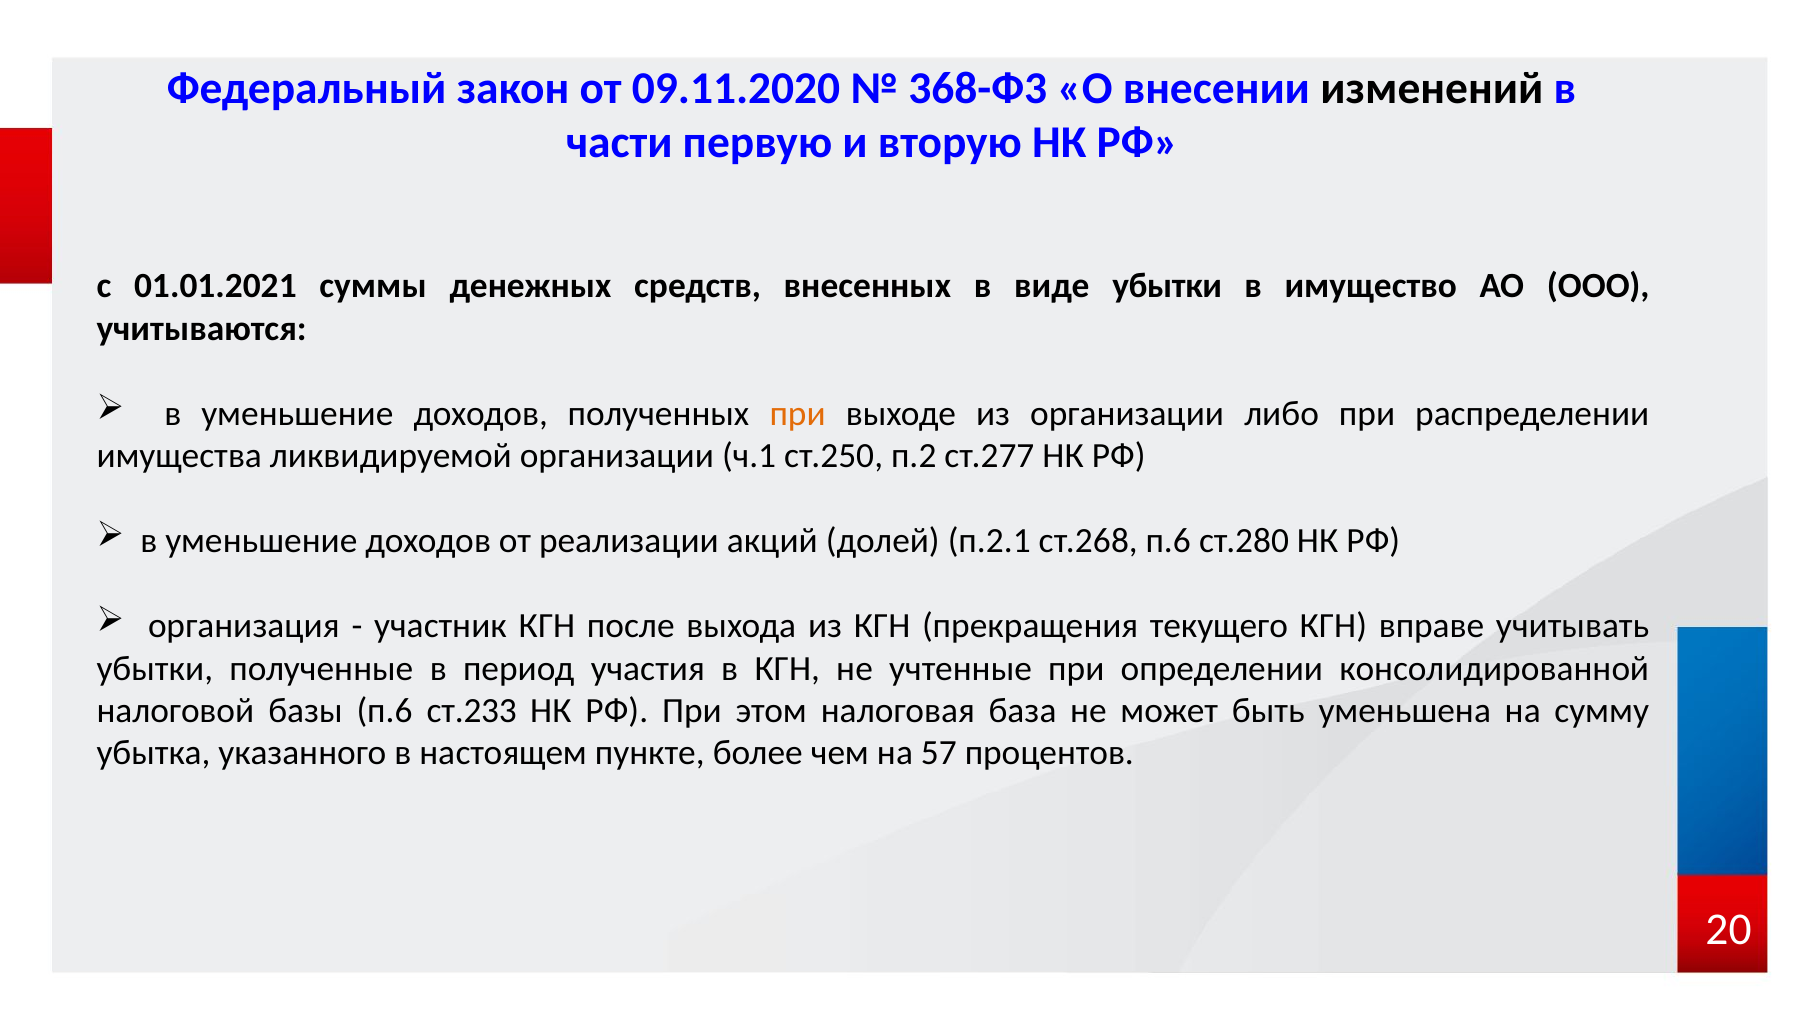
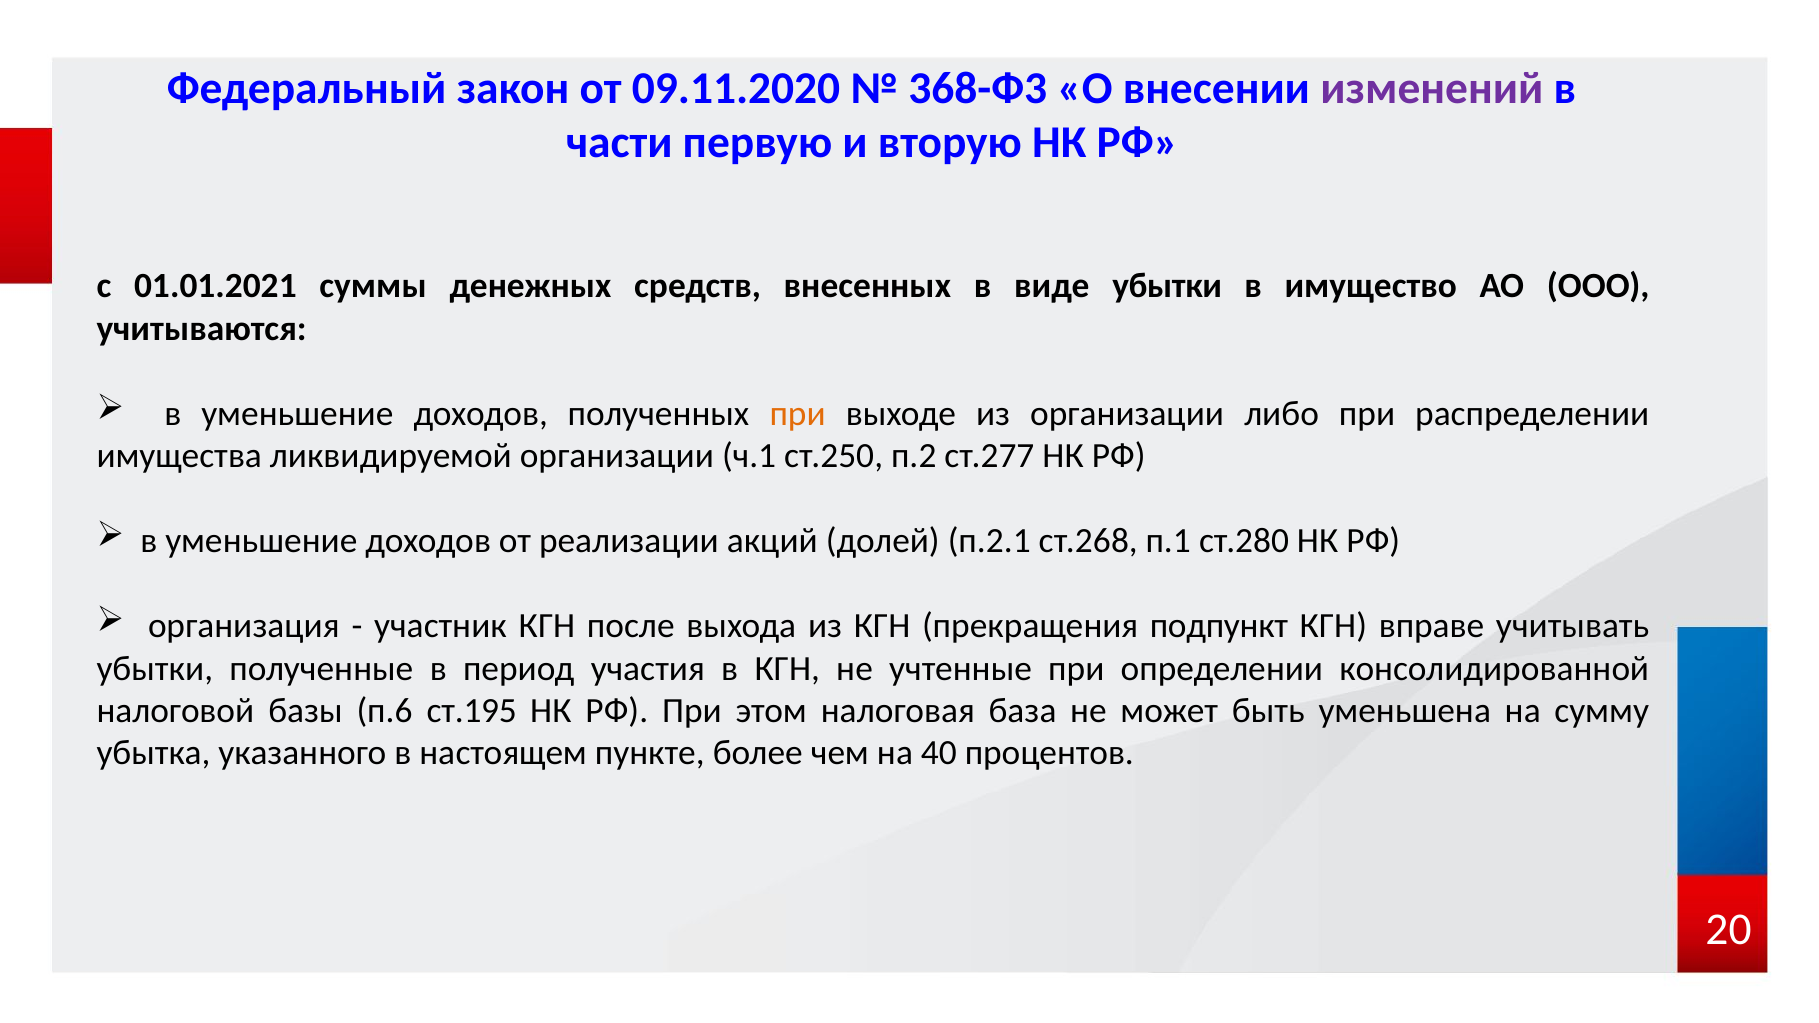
изменений colour: black -> purple
ст.268 п.6: п.6 -> п.1
текущего: текущего -> подпункт
ст.233: ст.233 -> ст.195
57: 57 -> 40
